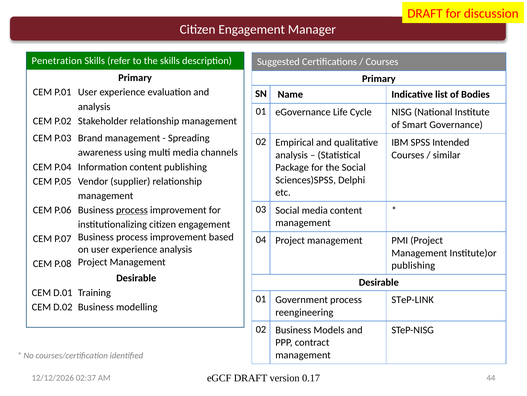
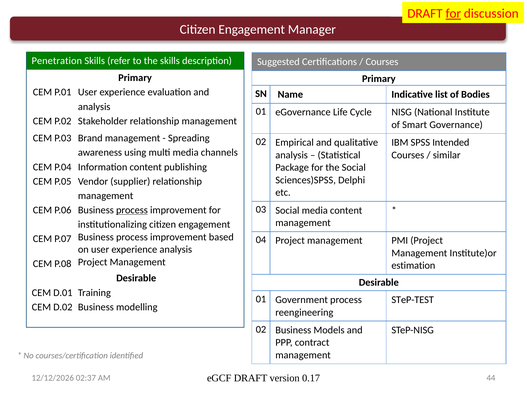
for at (453, 13) underline: none -> present
publishing at (413, 265): publishing -> estimation
STeP-LINK: STeP-LINK -> STeP-TEST
